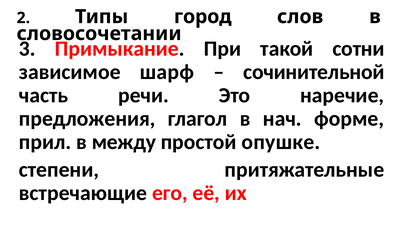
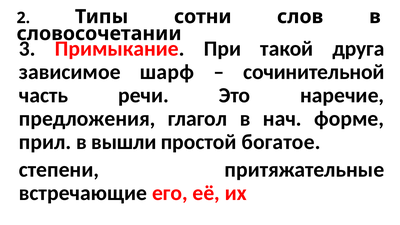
город: город -> сотни
сотни: сотни -> друга
между: между -> вышли
опушке: опушке -> богатое
